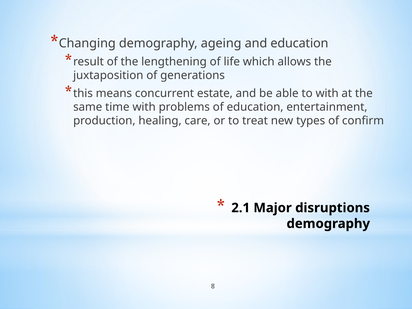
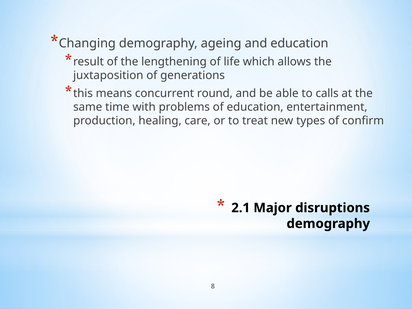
estate: estate -> round
to with: with -> calls
